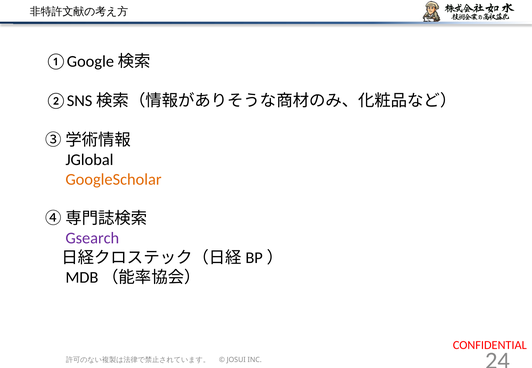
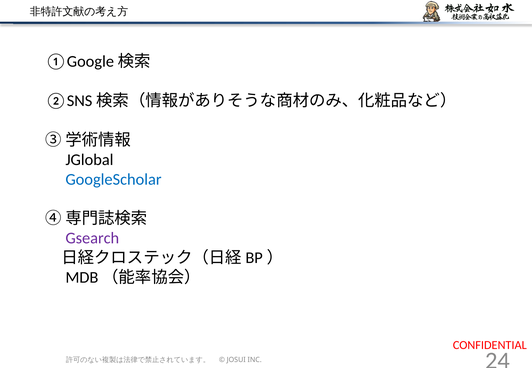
GoogleScholar colour: orange -> blue
